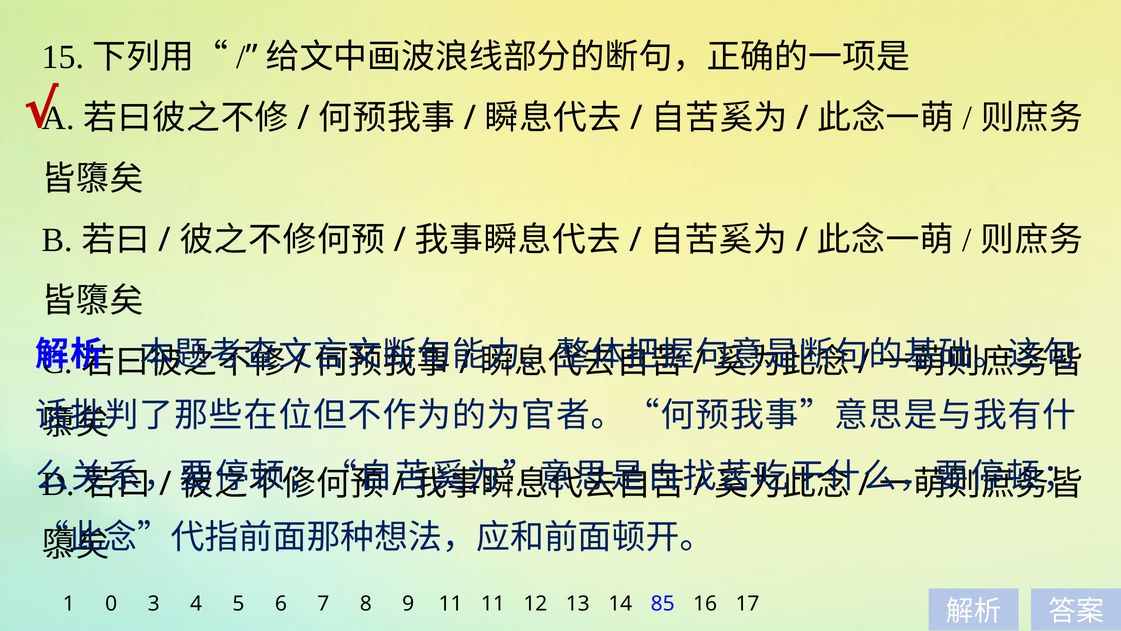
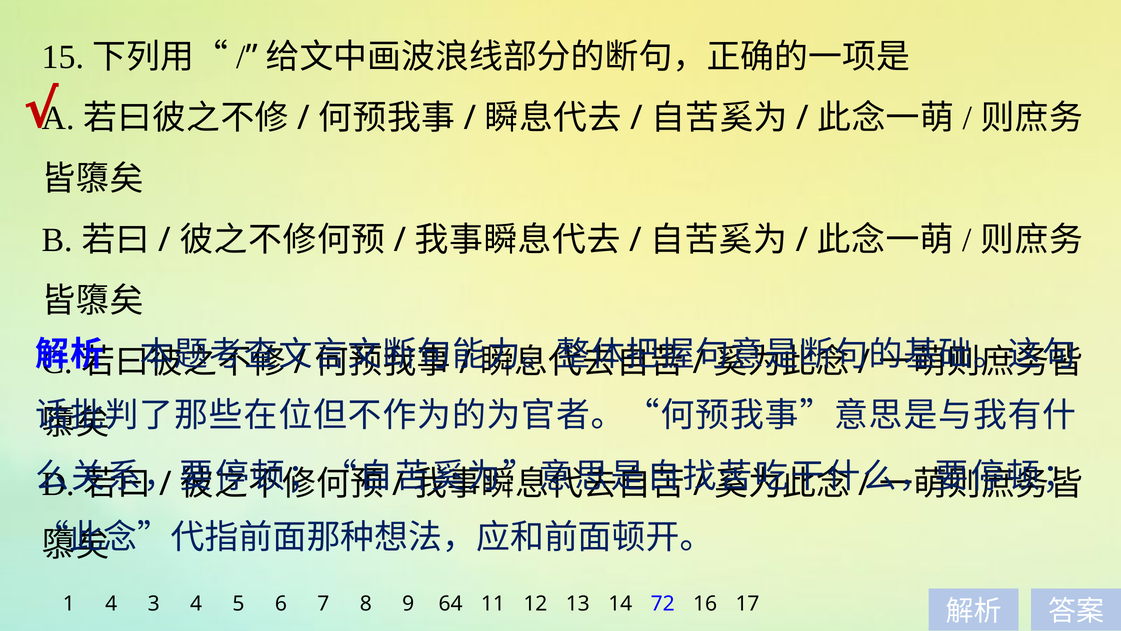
1 0: 0 -> 4
9 11: 11 -> 64
85: 85 -> 72
